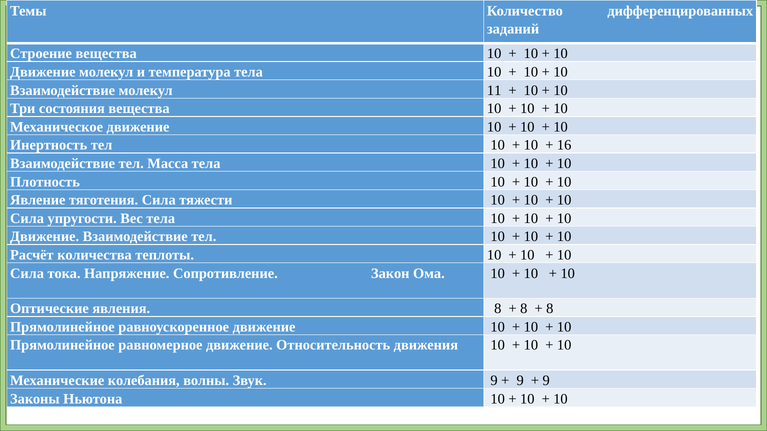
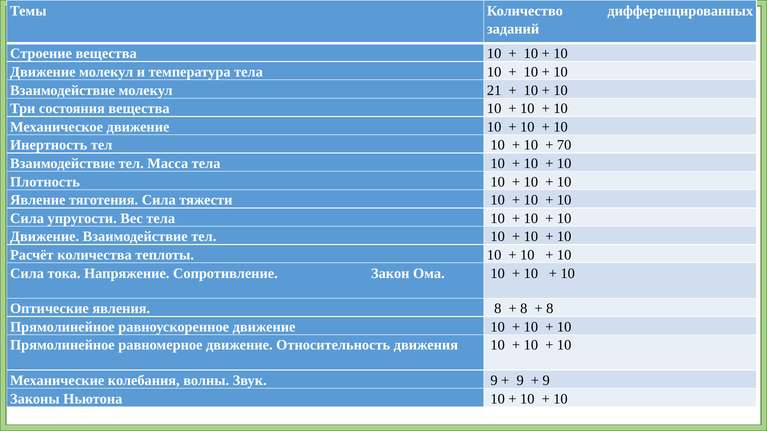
11: 11 -> 21
16: 16 -> 70
